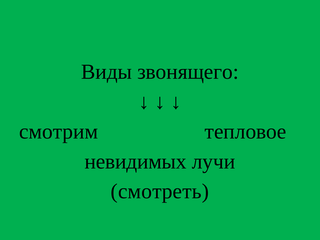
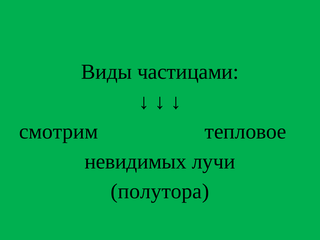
звонящего: звонящего -> частицами
смотреть: смотреть -> полутора
